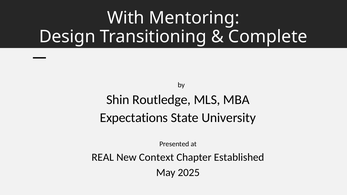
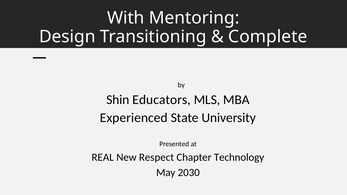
Routledge: Routledge -> Educators
Expectations: Expectations -> Experienced
Context: Context -> Respect
Established: Established -> Technology
2025: 2025 -> 2030
